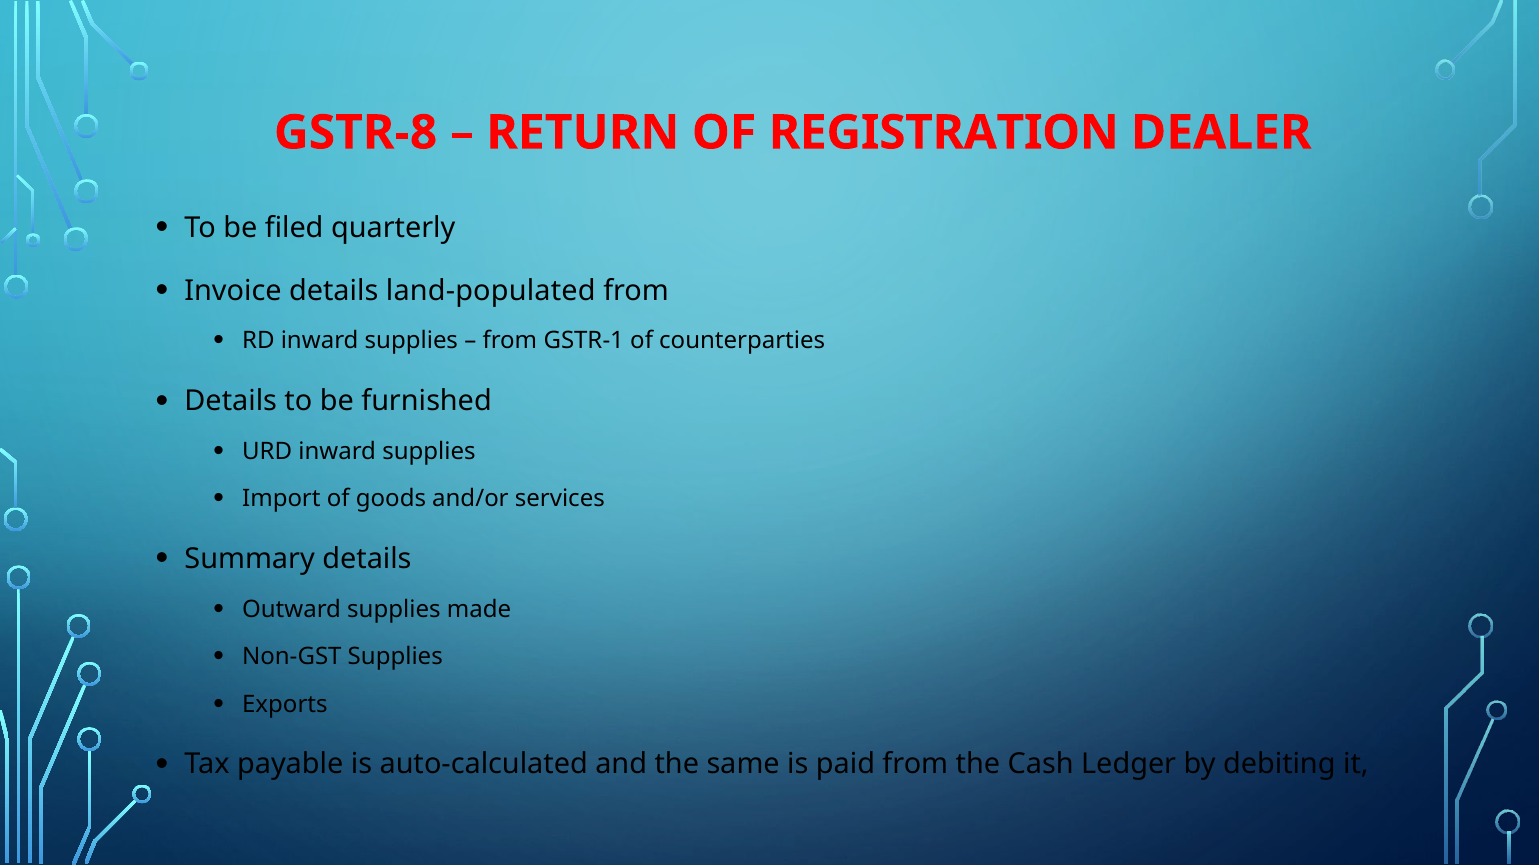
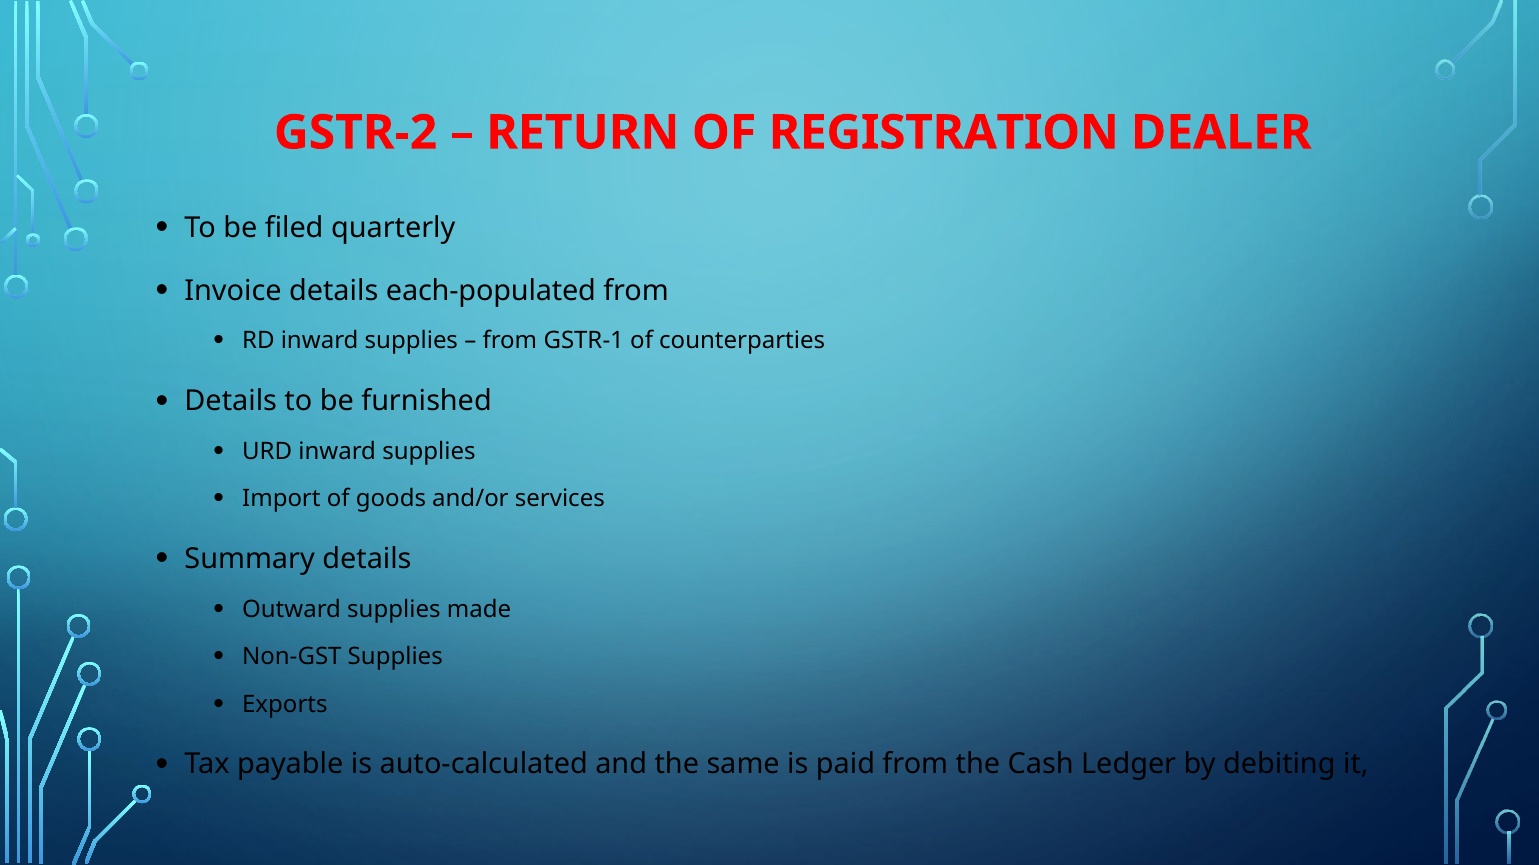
GSTR-8: GSTR-8 -> GSTR-2
land-populated: land-populated -> each-populated
